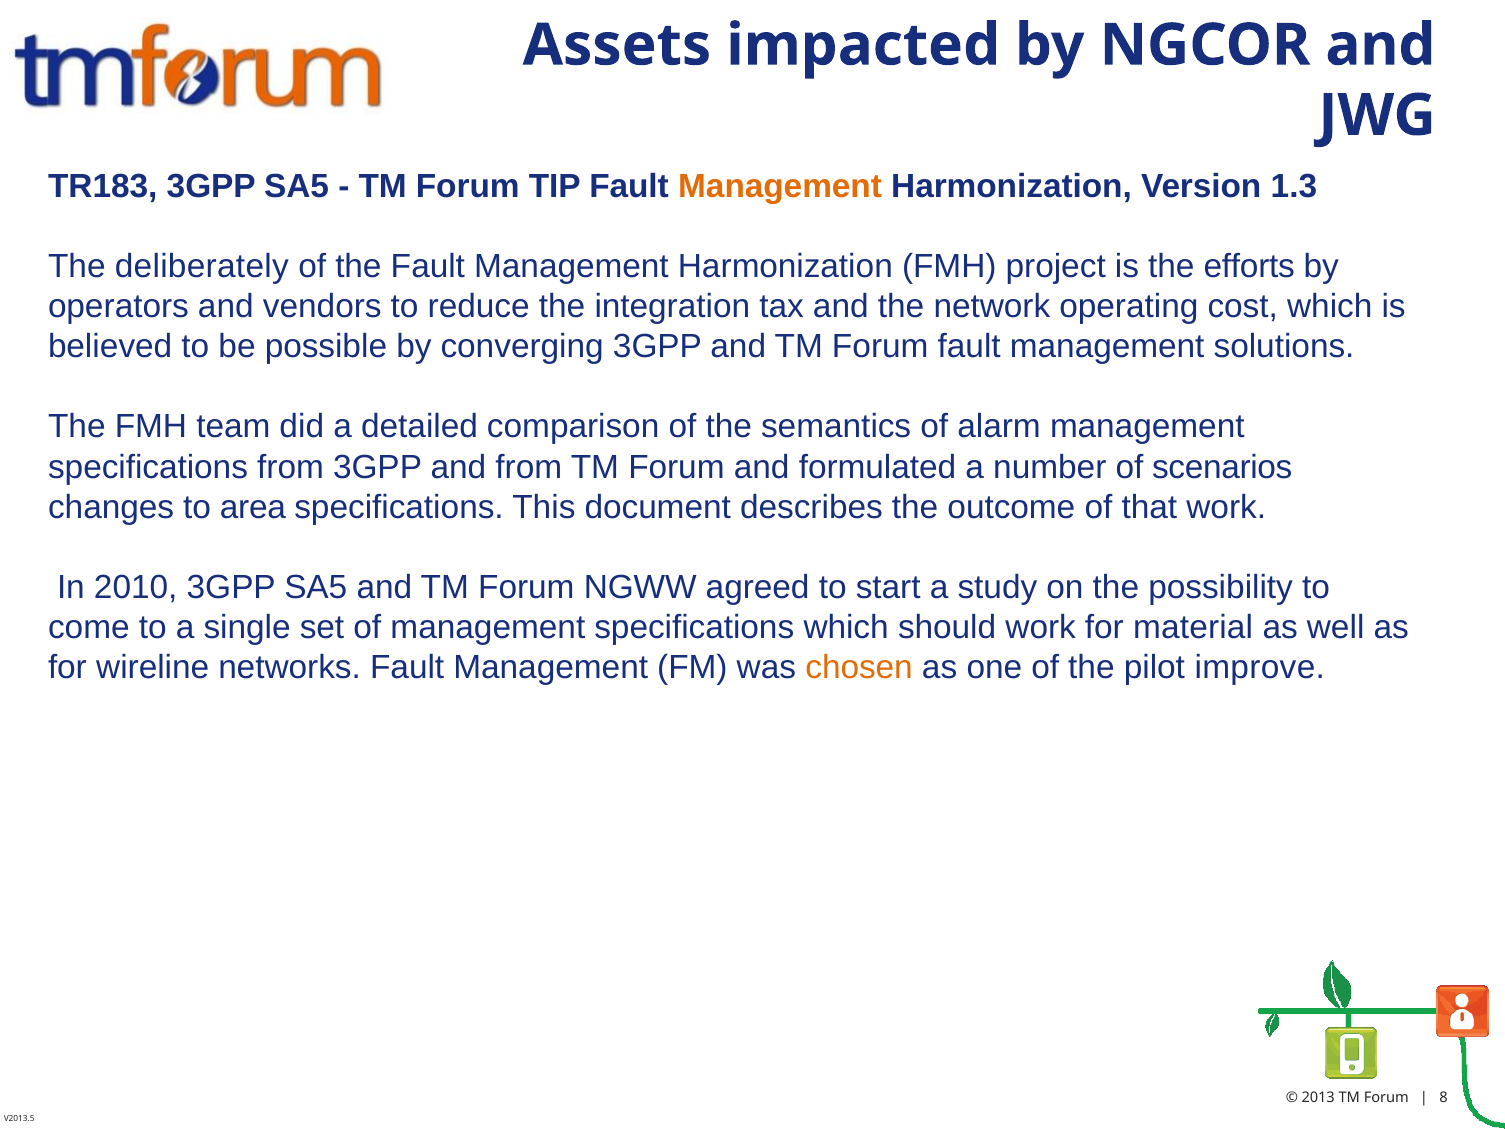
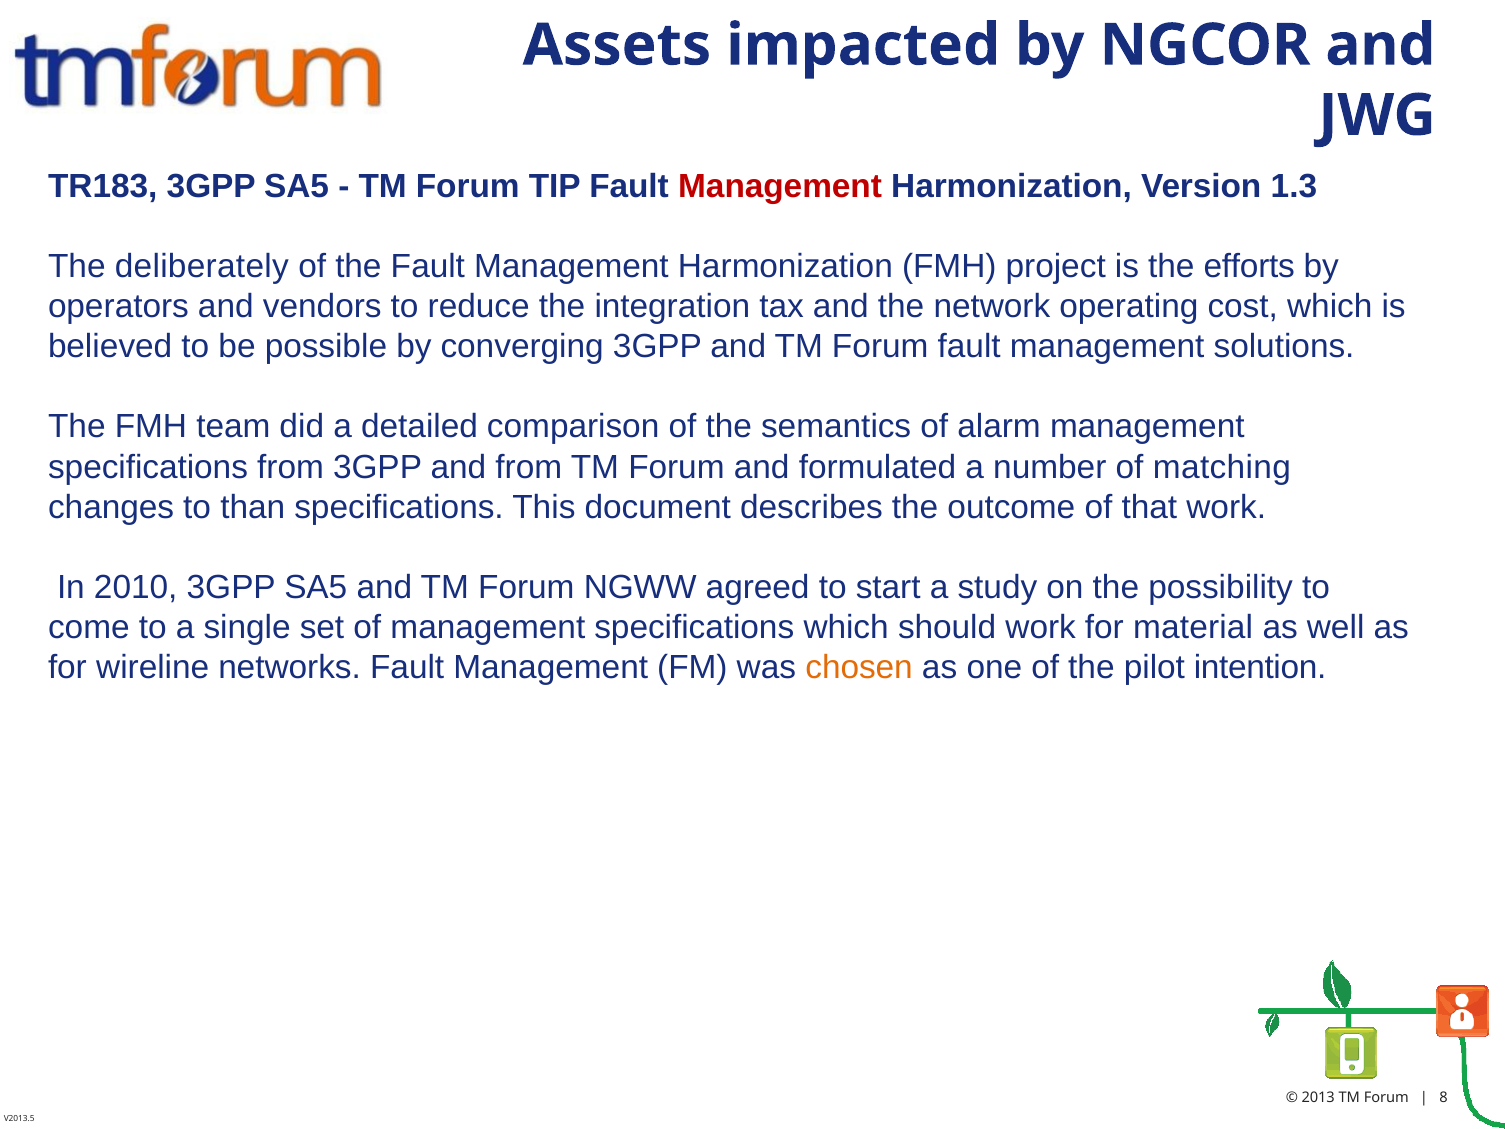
Management at (780, 186) colour: orange -> red
scenarios: scenarios -> matching
area: area -> than
improve: improve -> intention
